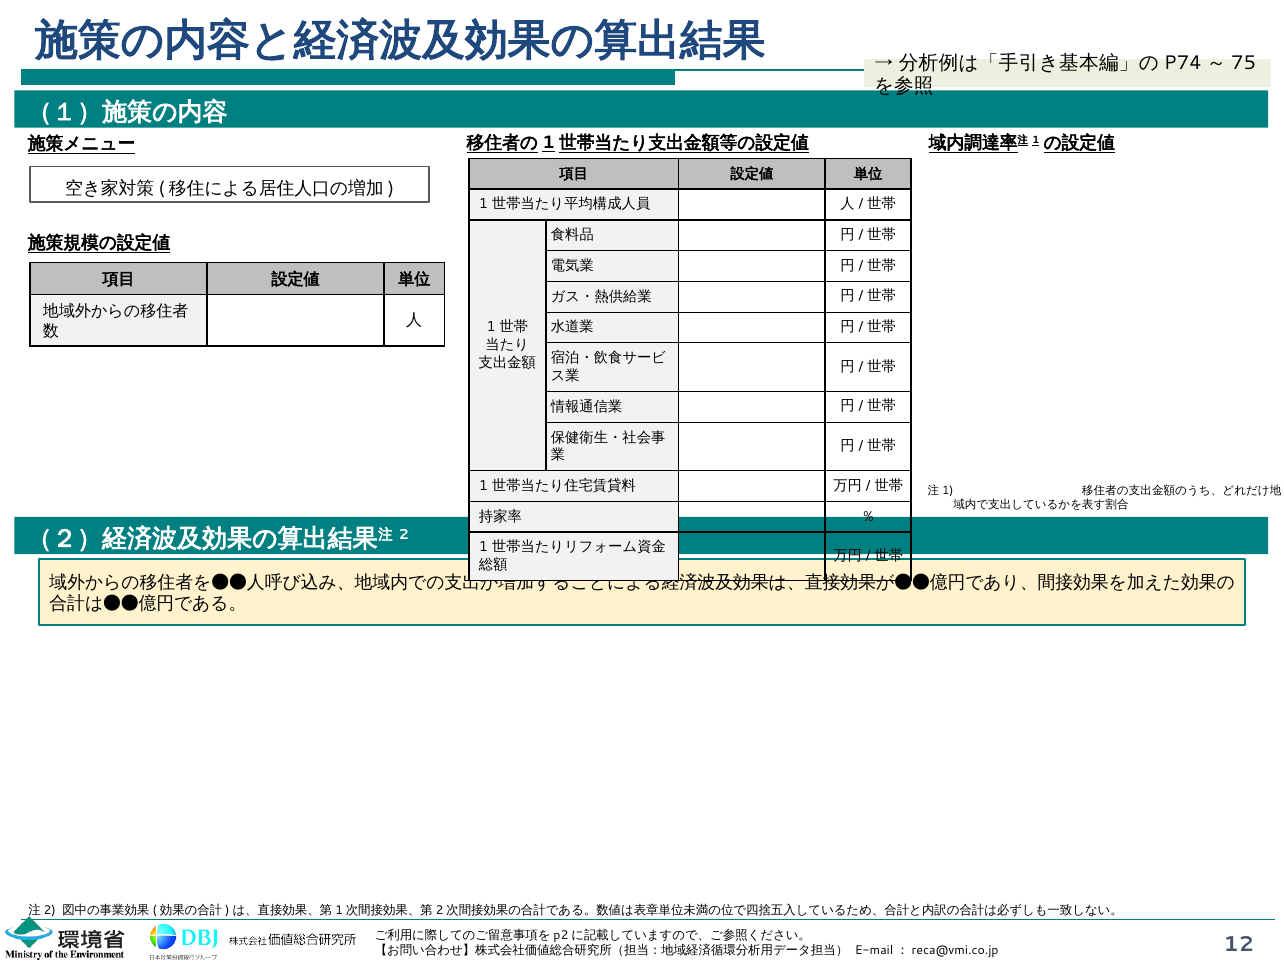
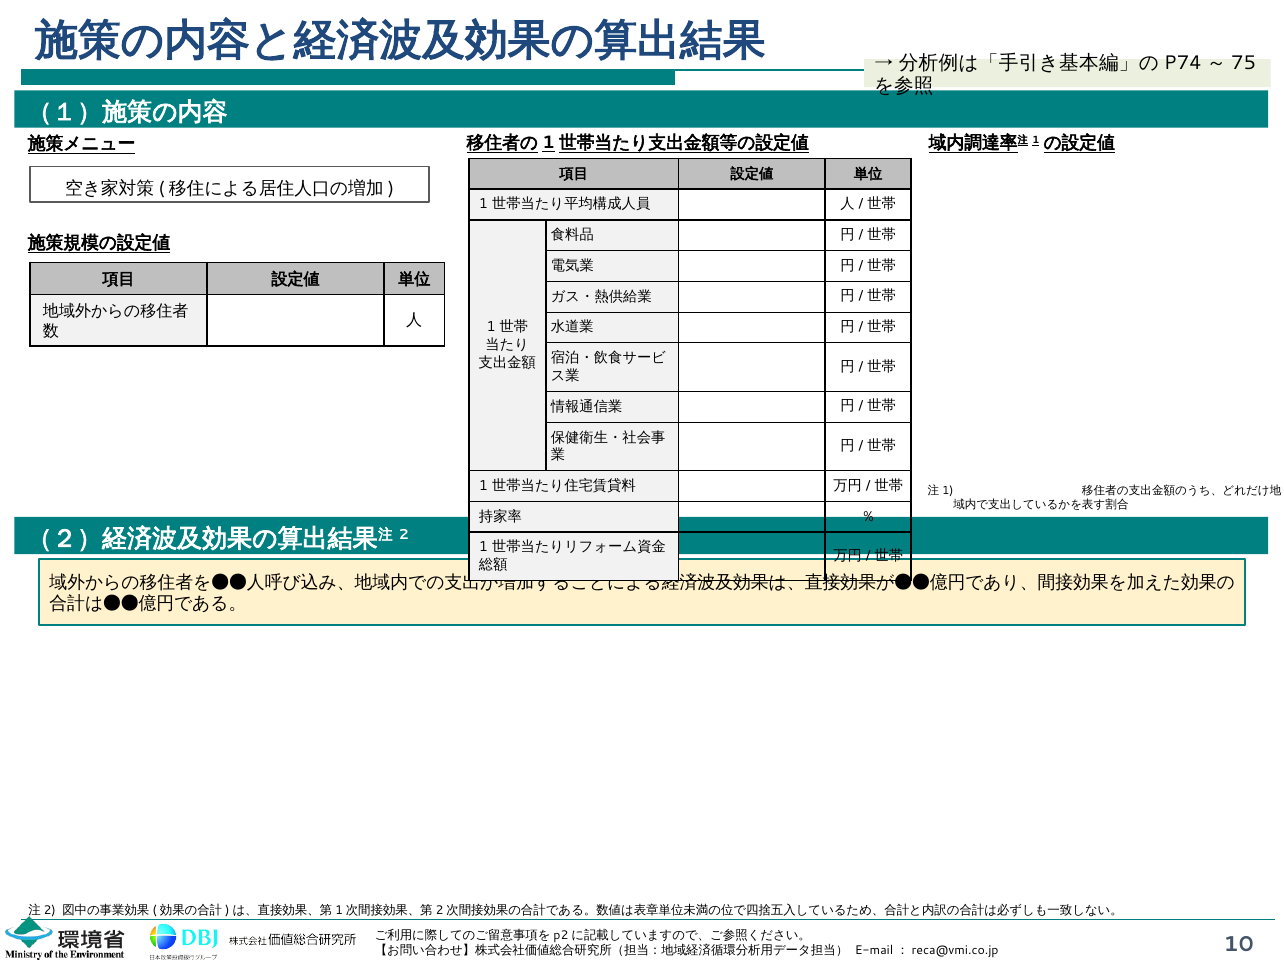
12: 12 -> 10
